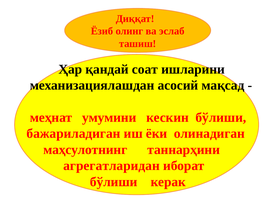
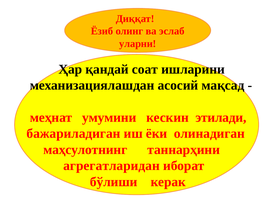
ташиш: ташиш -> уларни
кескин бўлиши: бўлиши -> этилади
